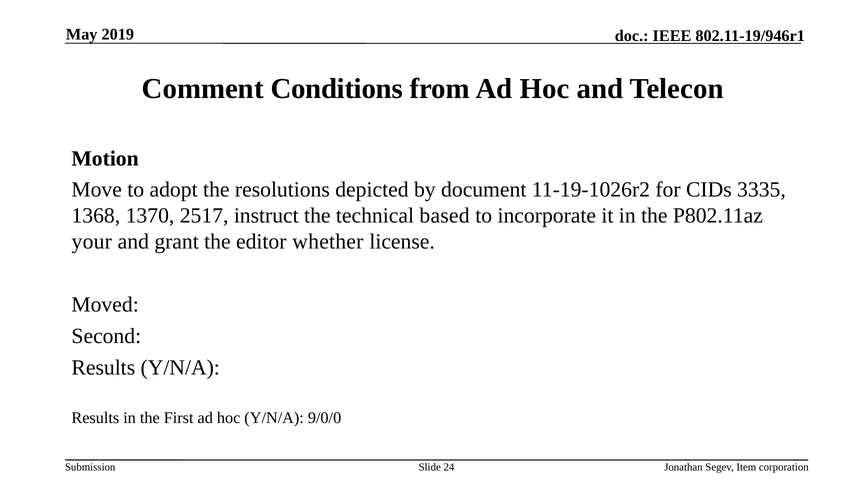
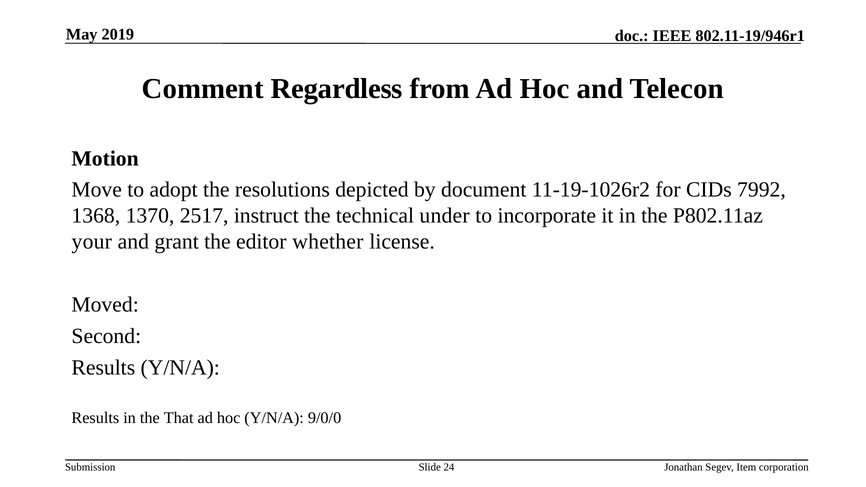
Conditions: Conditions -> Regardless
3335: 3335 -> 7992
based: based -> under
First: First -> That
